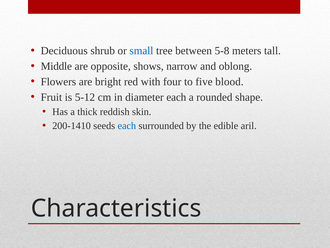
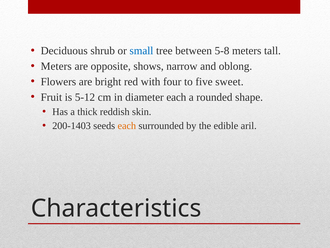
Middle at (56, 66): Middle -> Meters
blood: blood -> sweet
200-1410: 200-1410 -> 200-1403
each at (127, 126) colour: blue -> orange
